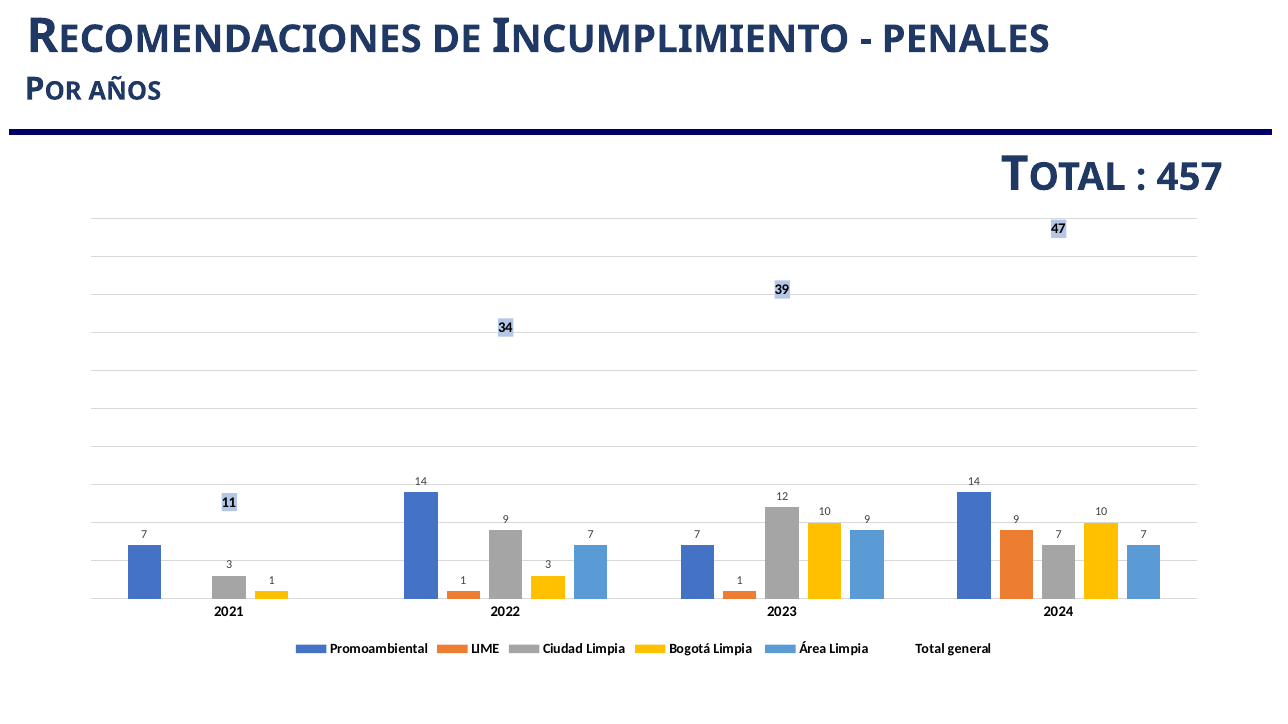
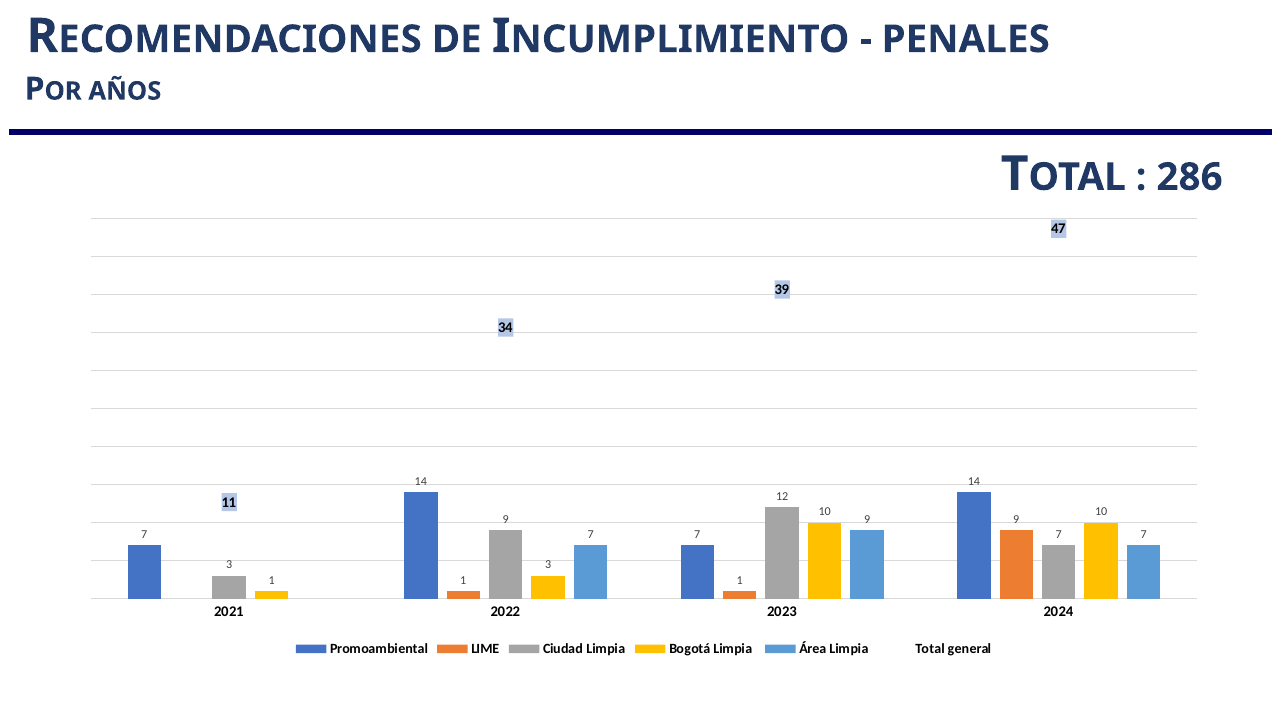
457: 457 -> 286
